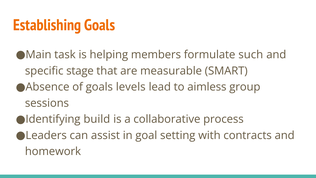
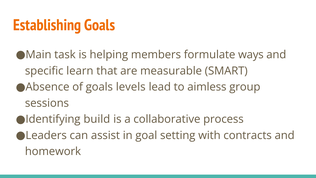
such: such -> ways
stage: stage -> learn
